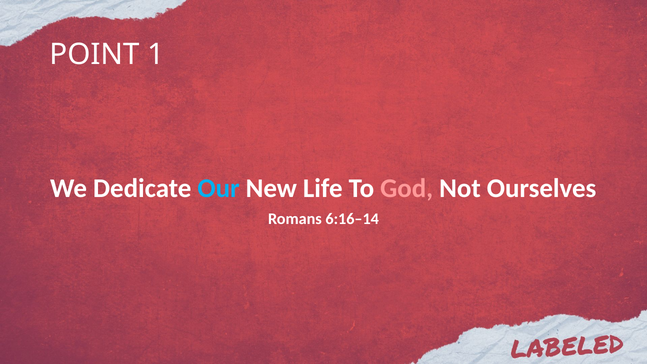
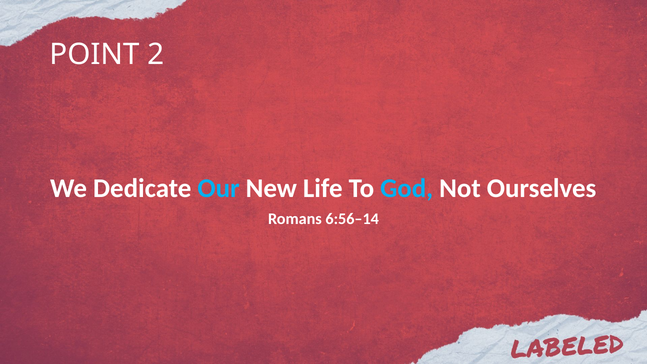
1: 1 -> 2
God colour: pink -> light blue
6:16–14: 6:16–14 -> 6:56–14
